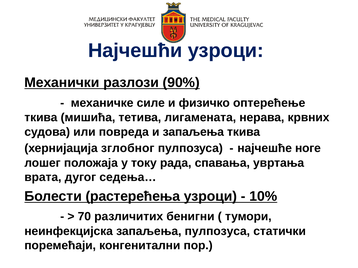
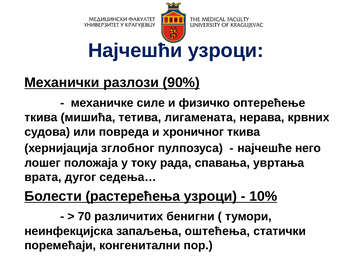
и запаљења: запаљења -> хроничног
ногe: ногe -> него
запаљења пулпозуса: пулпозуса -> оштећења
